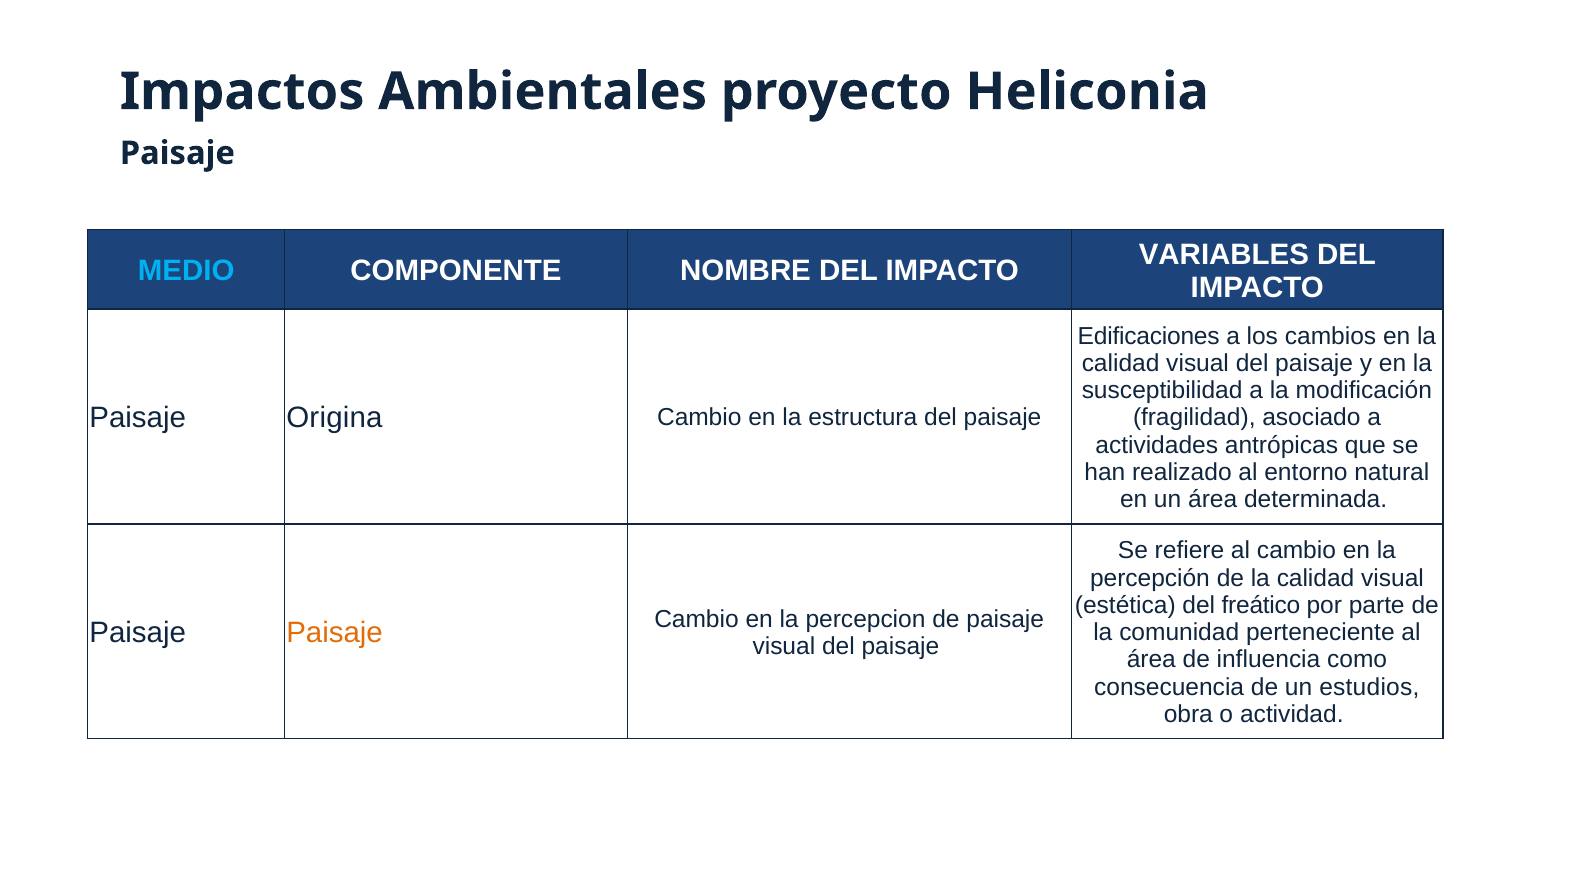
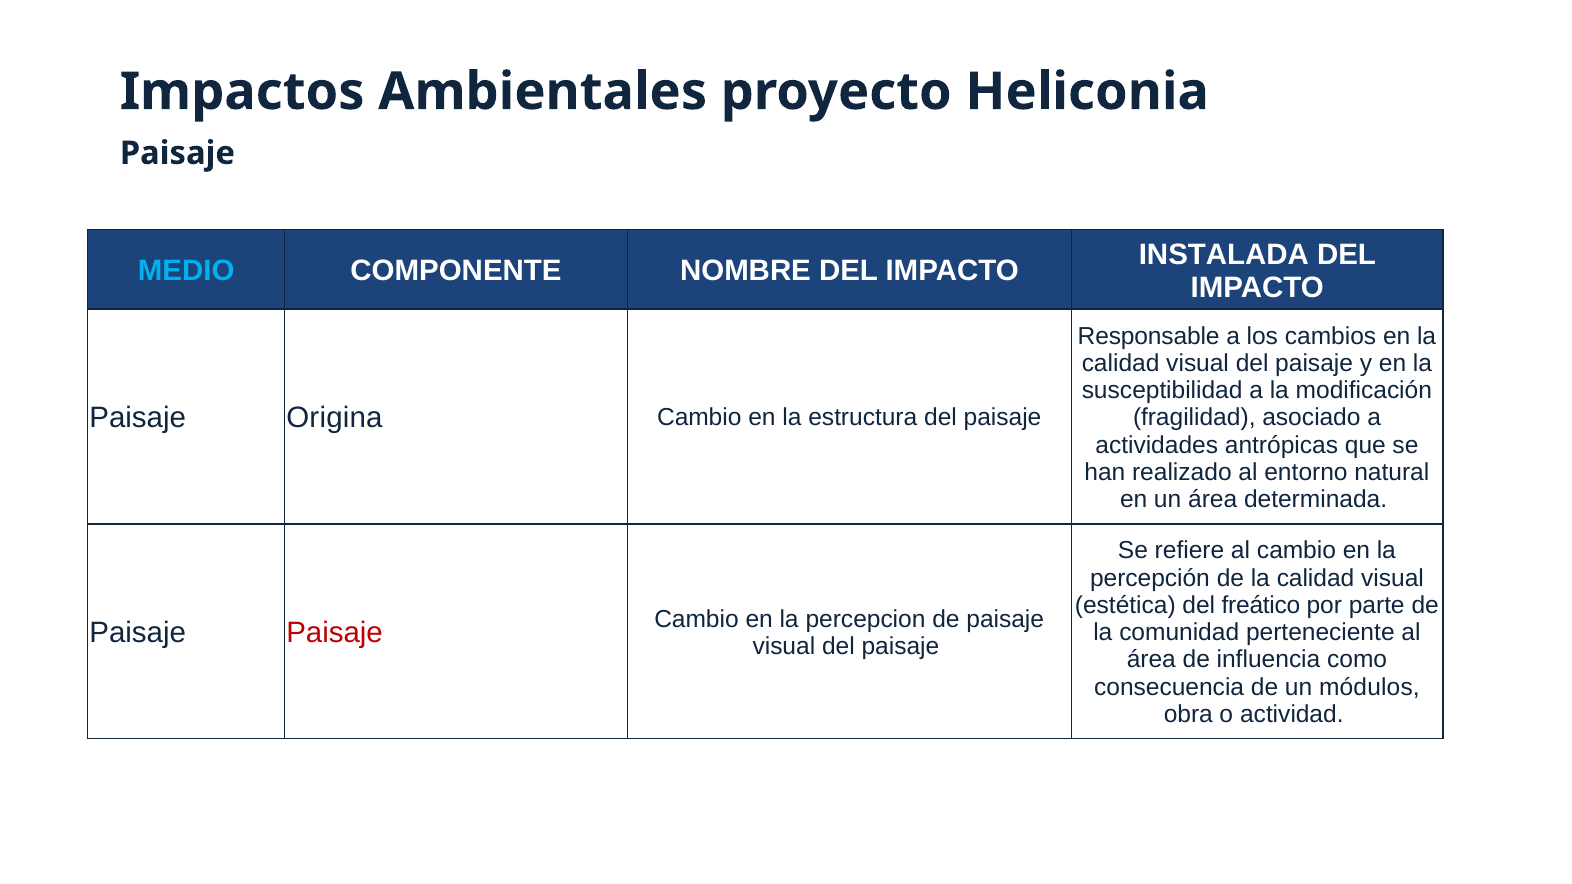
VARIABLES: VARIABLES -> INSTALADA
Edificaciones: Edificaciones -> Responsable
Paisaje at (335, 633) colour: orange -> red
estudios: estudios -> módulos
